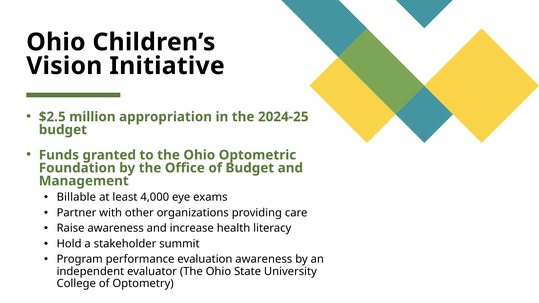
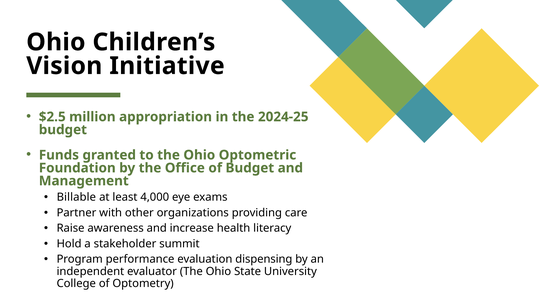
evaluation awareness: awareness -> dispensing
